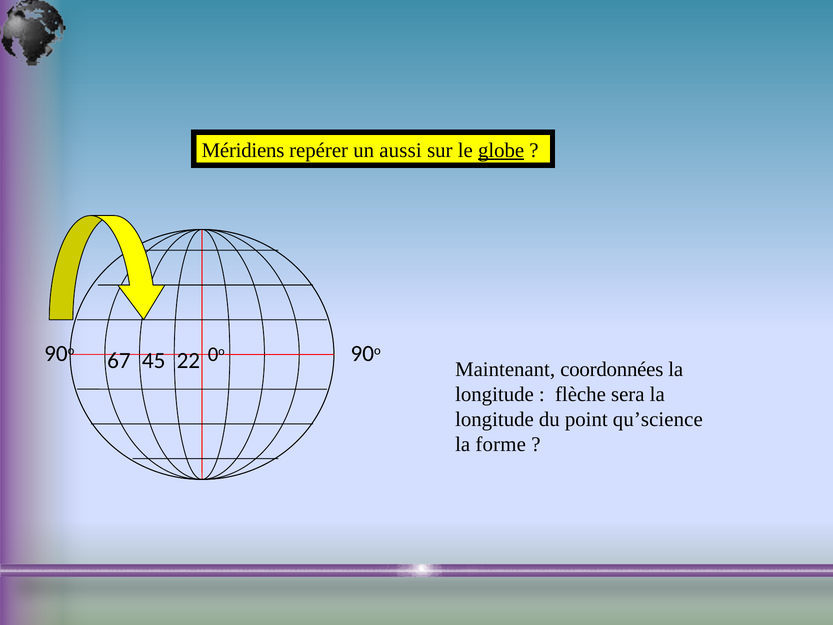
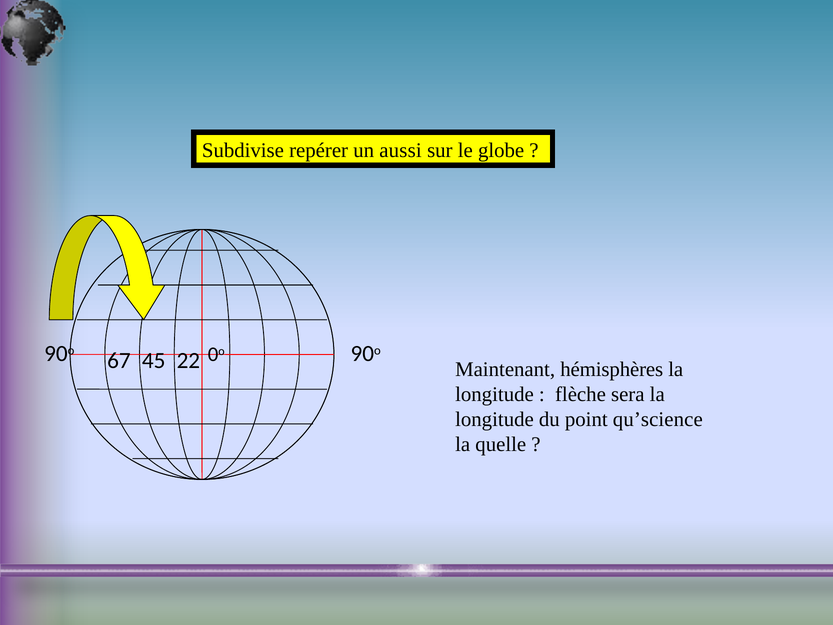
Méridiens: Méridiens -> Subdivise
globe underline: present -> none
coordonnées: coordonnées -> hémisphères
forme: forme -> quelle
